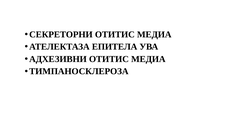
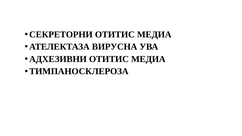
ЕПИТЕЛА: ЕПИТЕЛА -> ВИРУСНА
